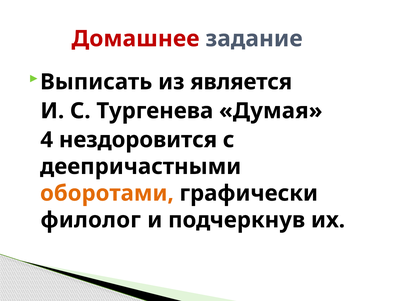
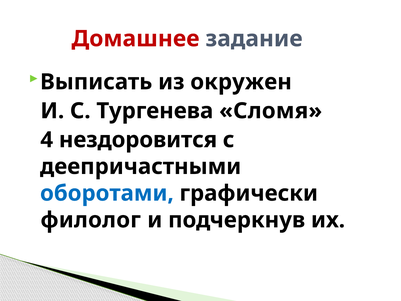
является: является -> окружен
Думая: Думая -> Сломя
оборотами colour: orange -> blue
